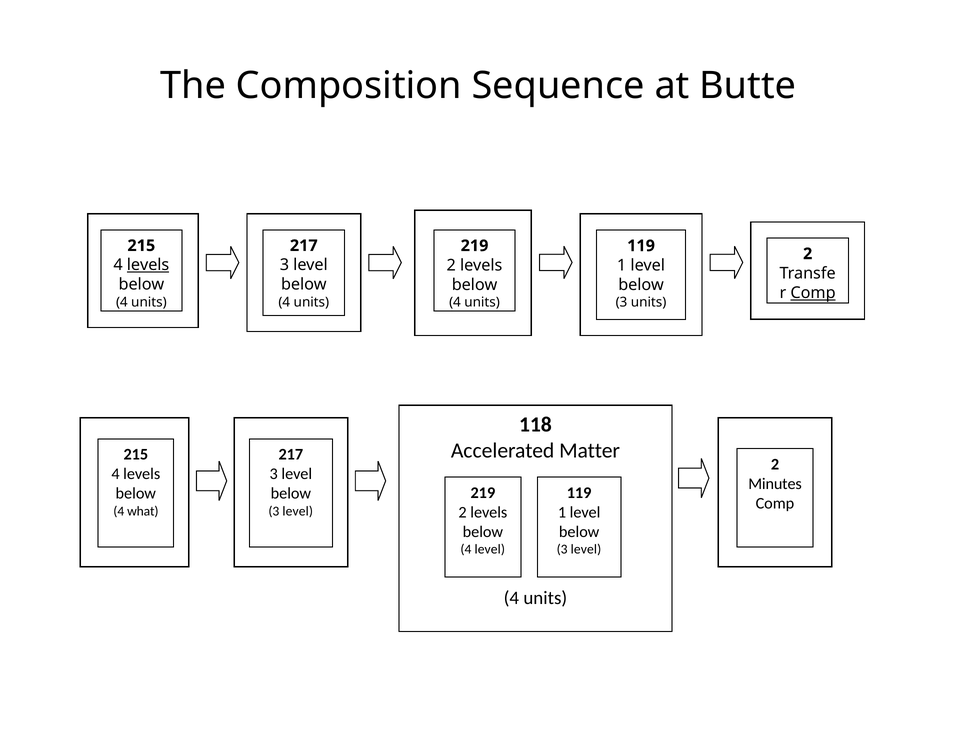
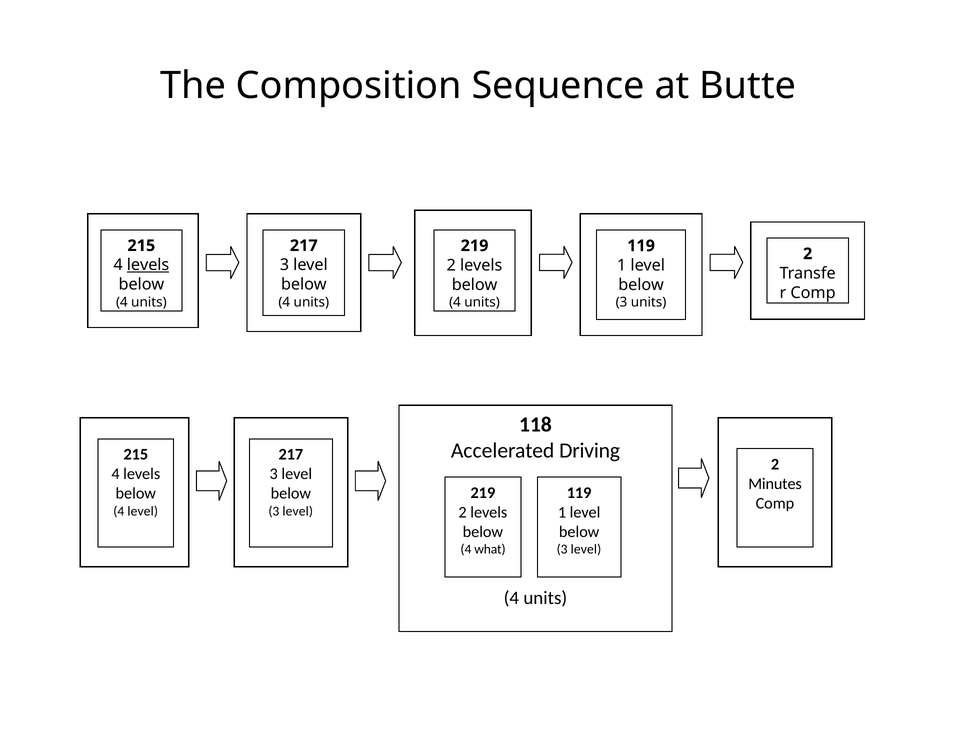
Comp at (813, 293) underline: present -> none
Matter: Matter -> Driving
4 what: what -> level
4 level: level -> what
